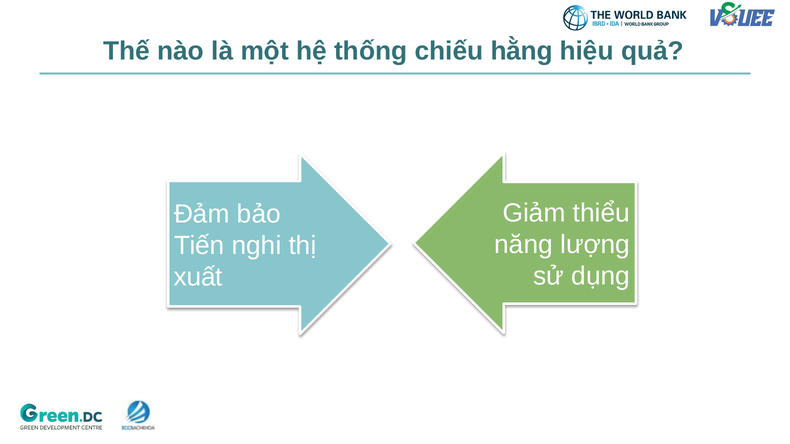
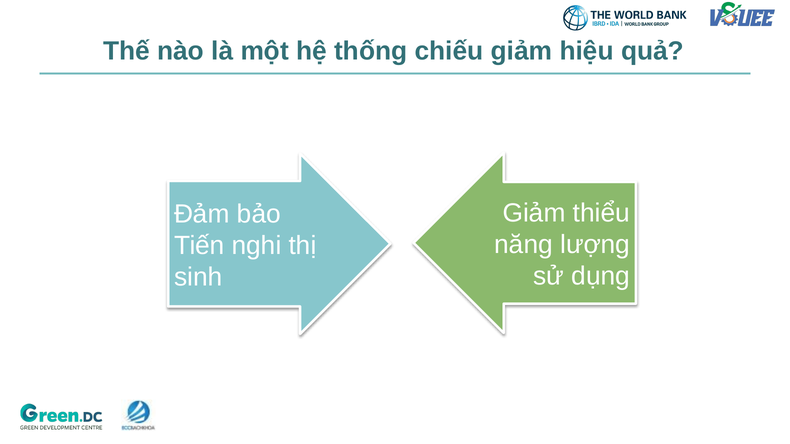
chiếu hằng: hằng -> giảm
xuất: xuất -> sinh
